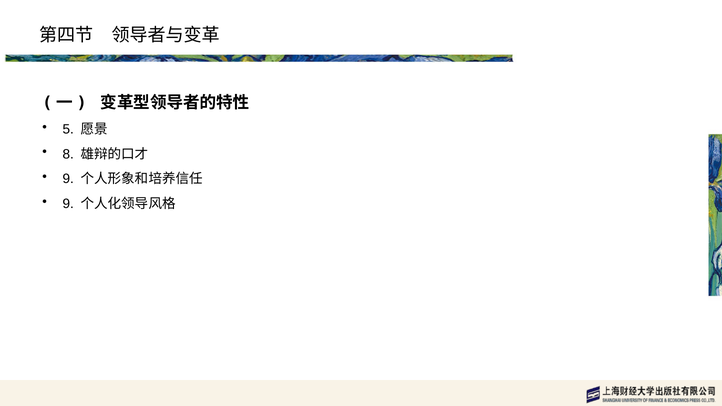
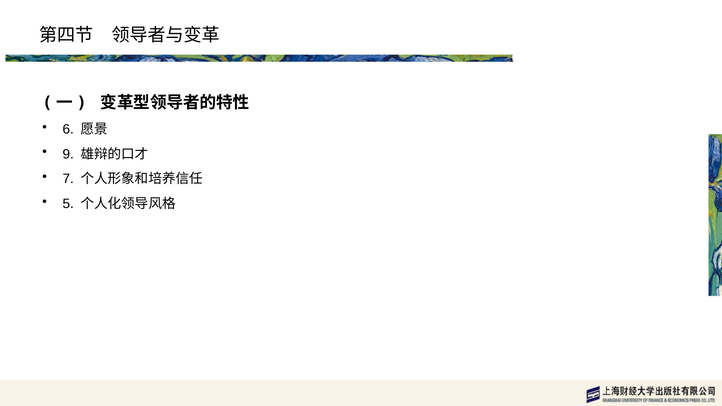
5: 5 -> 6
8: 8 -> 9
9 at (68, 179): 9 -> 7
9 at (68, 204): 9 -> 5
